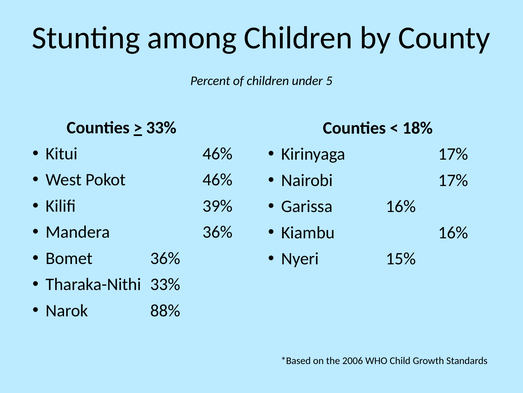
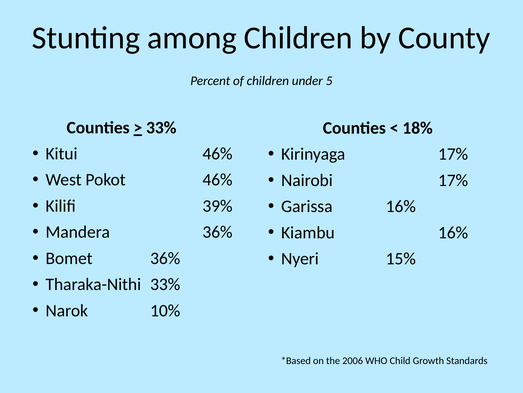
88%: 88% -> 10%
